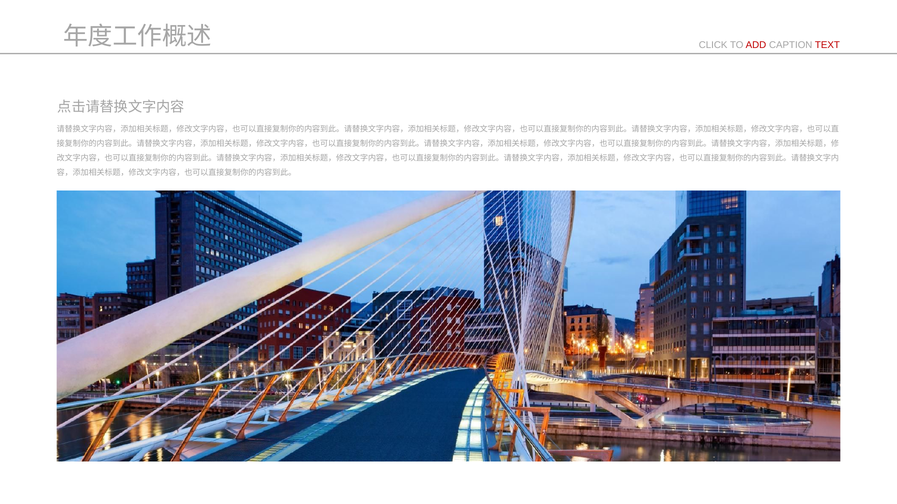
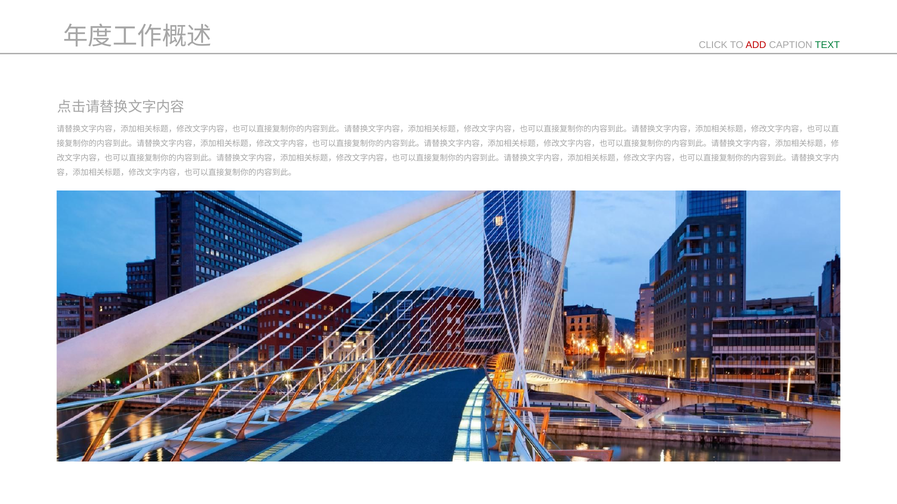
TEXT colour: red -> green
